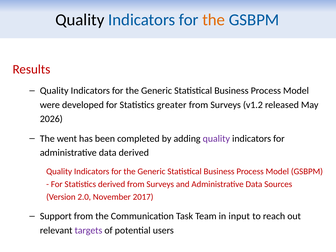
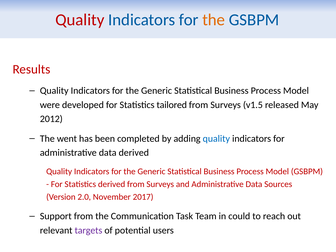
Quality at (80, 20) colour: black -> red
greater: greater -> tailored
v1.2: v1.2 -> v1.5
2026: 2026 -> 2012
quality at (216, 139) colour: purple -> blue
input: input -> could
